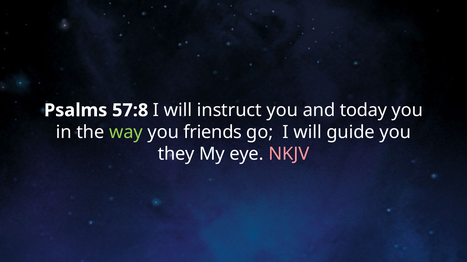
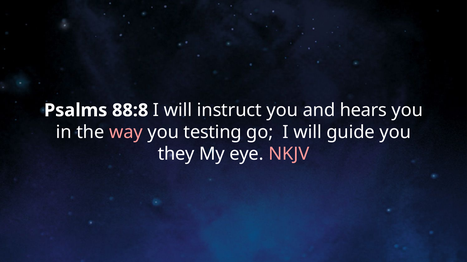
57:8: 57:8 -> 88:8
today: today -> hears
way colour: light green -> pink
friends: friends -> testing
